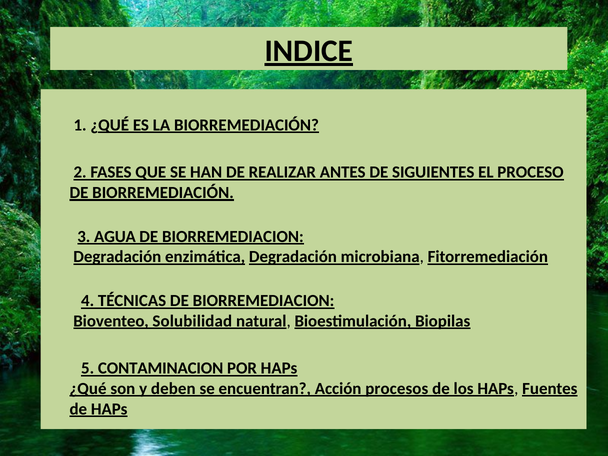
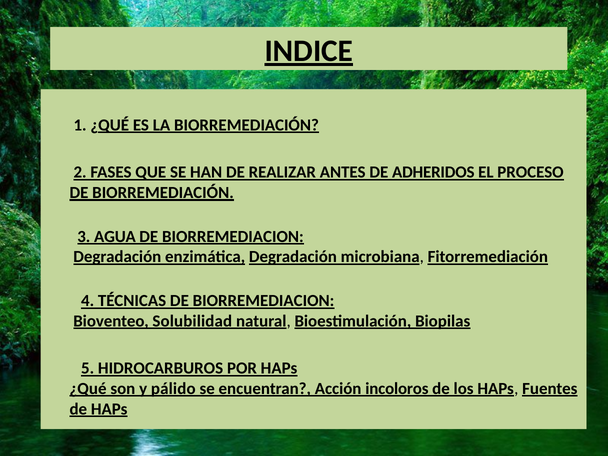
SIGUIENTES: SIGUIENTES -> ADHERIDOS
CONTAMINACION: CONTAMINACION -> HIDROCARBUROS
deben: deben -> pálido
procesos: procesos -> incoloros
